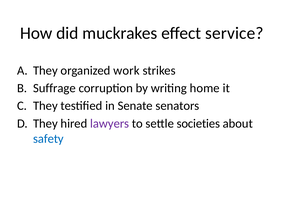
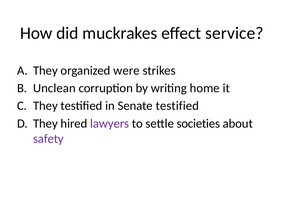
work: work -> were
Suffrage: Suffrage -> Unclean
Senate senators: senators -> testified
safety colour: blue -> purple
